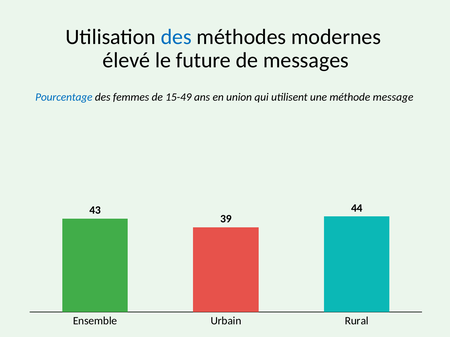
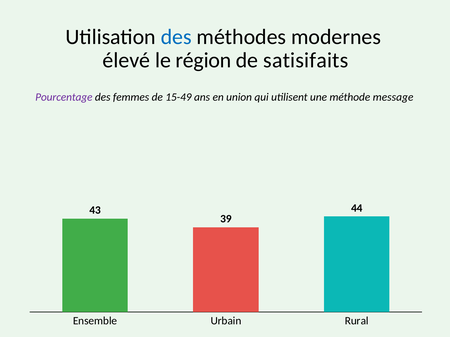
future: future -> région
messages: messages -> satisifaits
Pourcentage colour: blue -> purple
